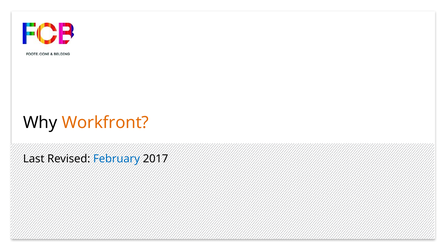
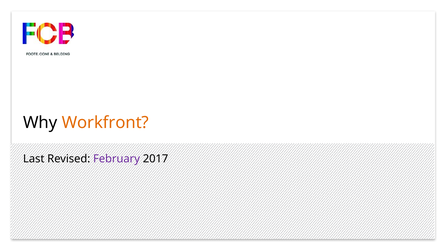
February colour: blue -> purple
